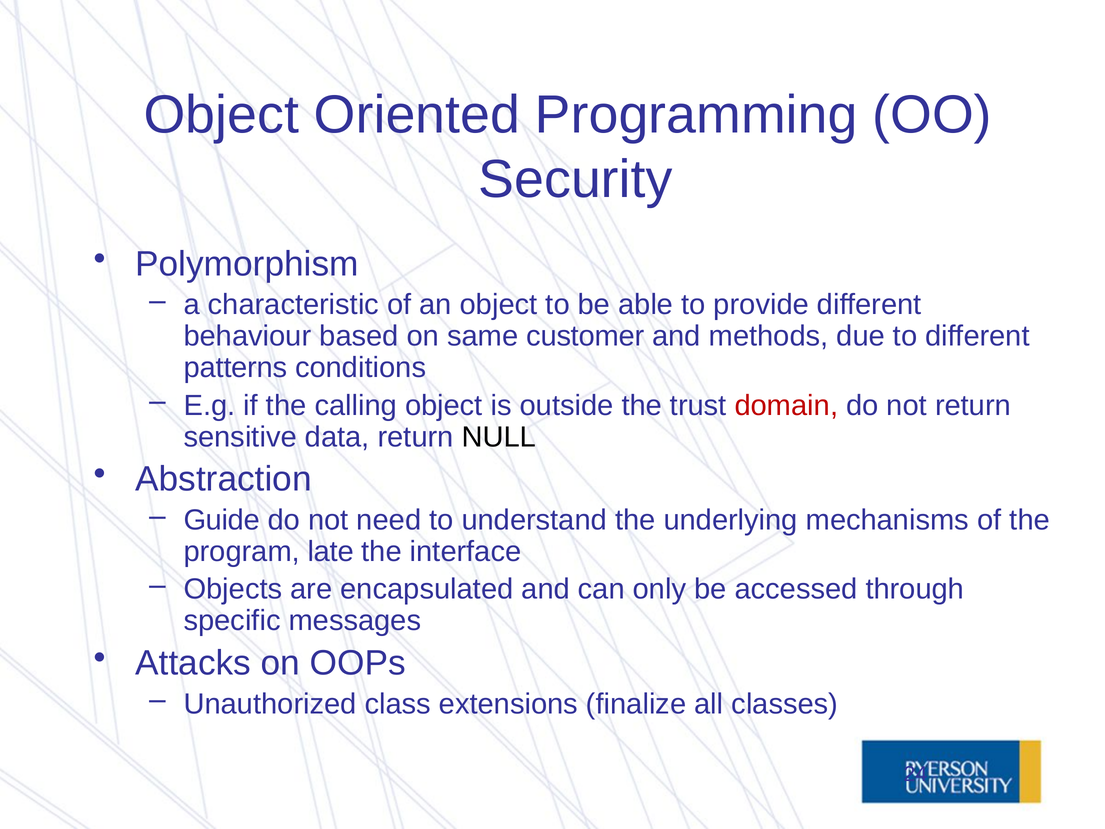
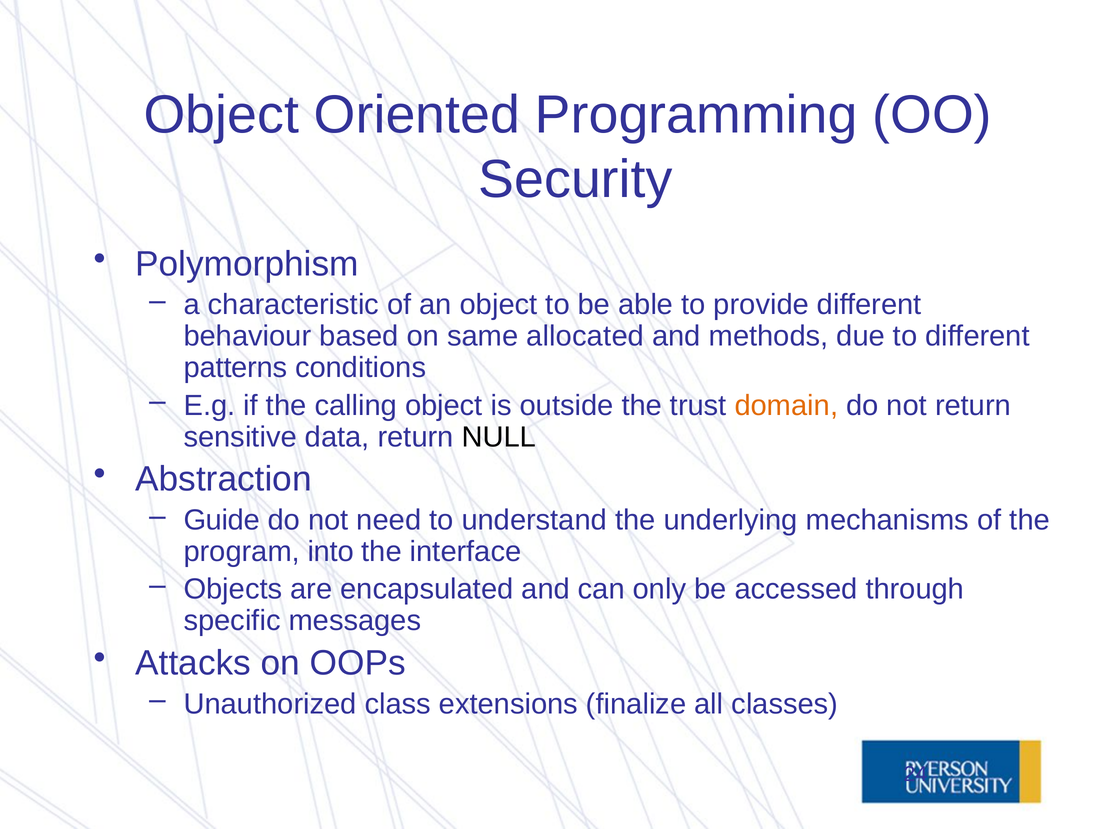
customer: customer -> allocated
domain colour: red -> orange
late: late -> into
